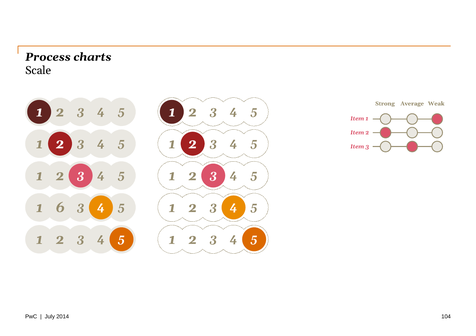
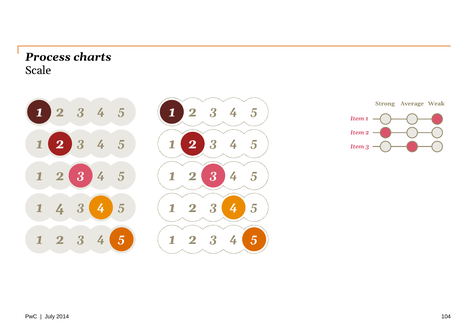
1 6: 6 -> 4
